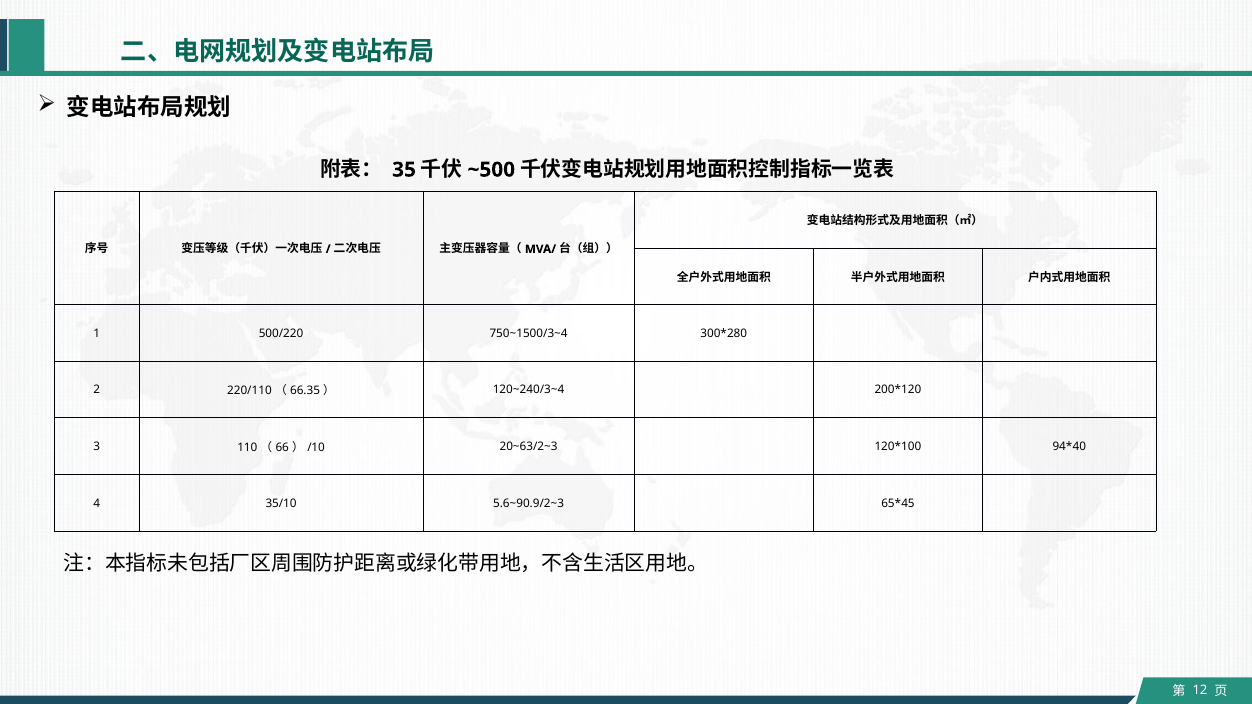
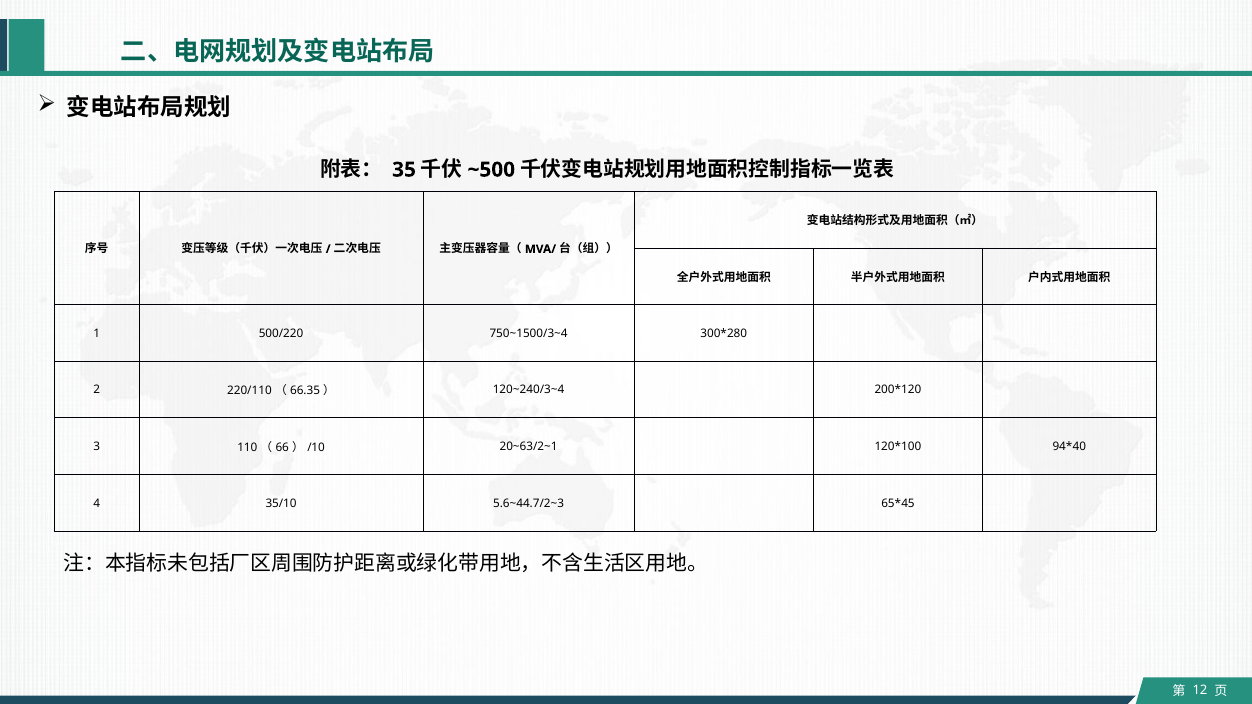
20~63/2~3: 20~63/2~3 -> 20~63/2~1
5.6~90.9/2~3: 5.6~90.9/2~3 -> 5.6~44.7/2~3
